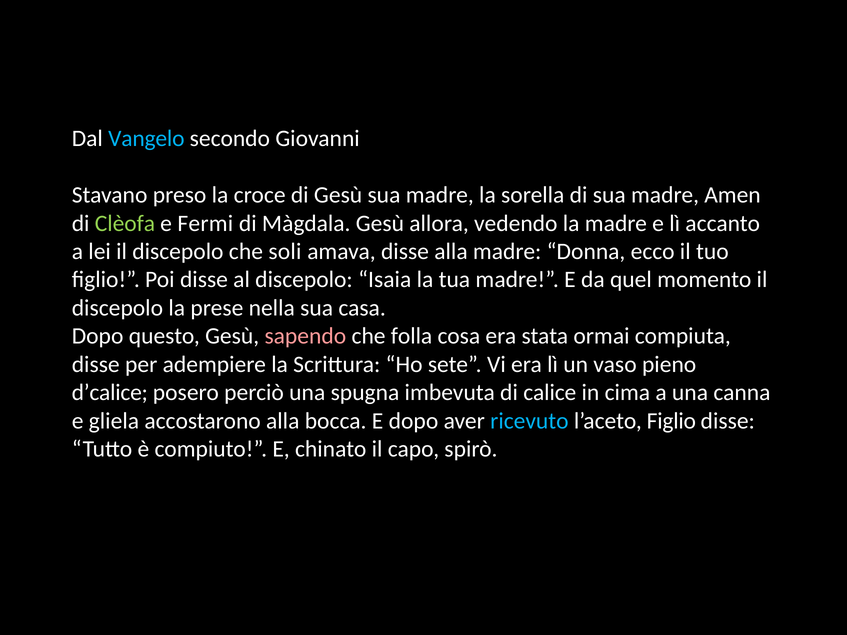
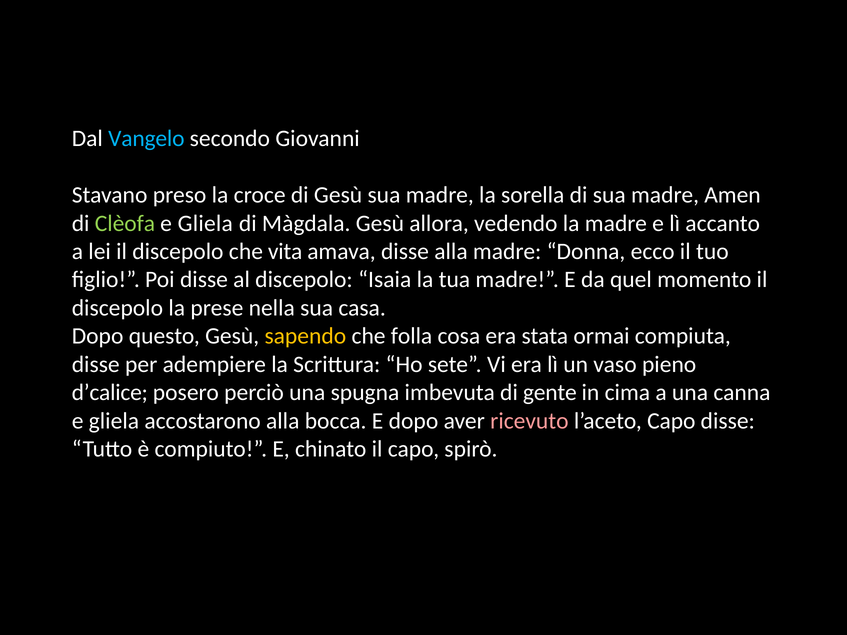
Fermi at (205, 223): Fermi -> Gliela
soli: soli -> vita
sapendo colour: pink -> yellow
calice: calice -> gente
ricevuto colour: light blue -> pink
l’aceto Figlio: Figlio -> Capo
